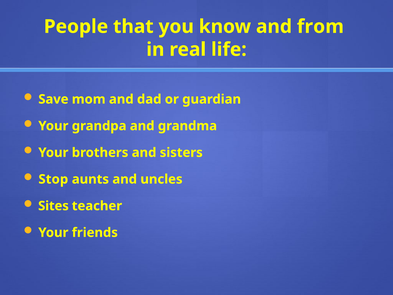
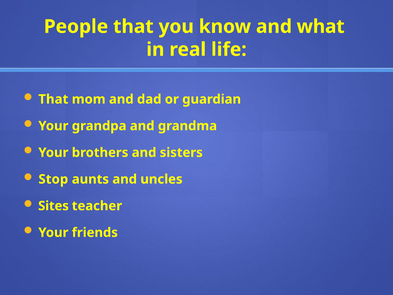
from: from -> what
Save at (53, 99): Save -> That
